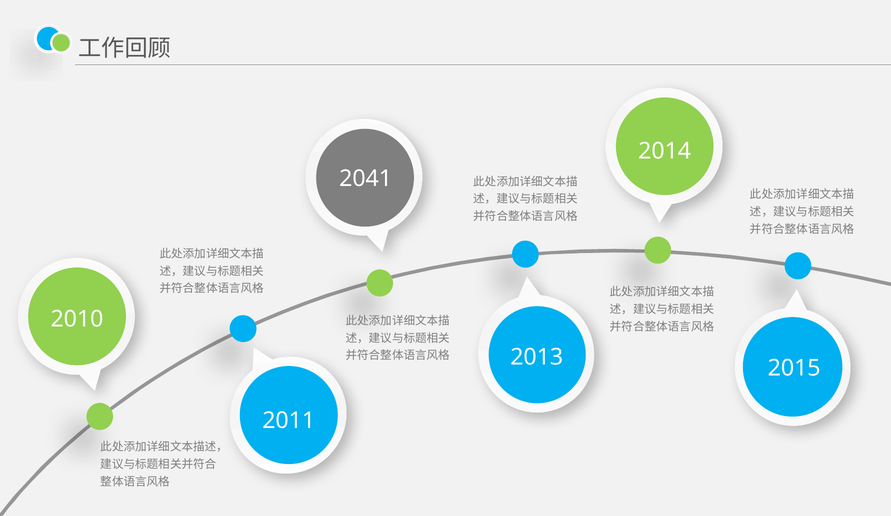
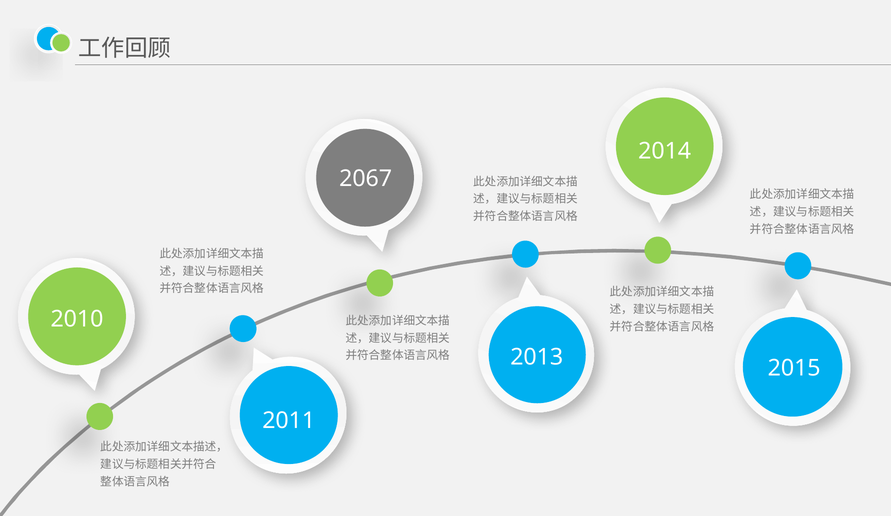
2041: 2041 -> 2067
